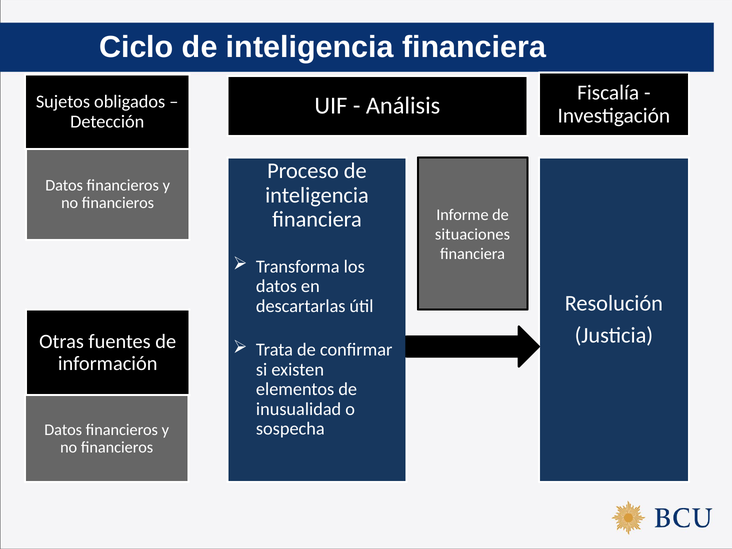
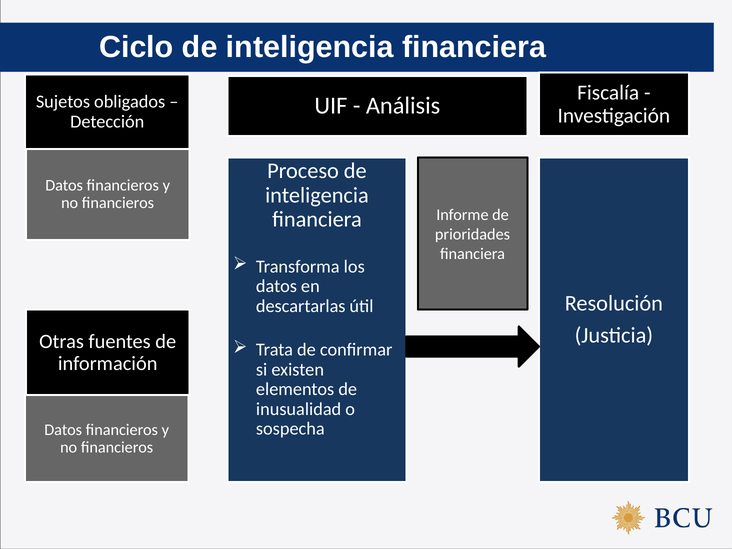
situaciones: situaciones -> prioridades
